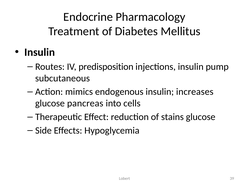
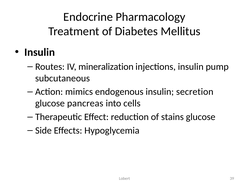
predisposition: predisposition -> mineralization
increases: increases -> secretion
